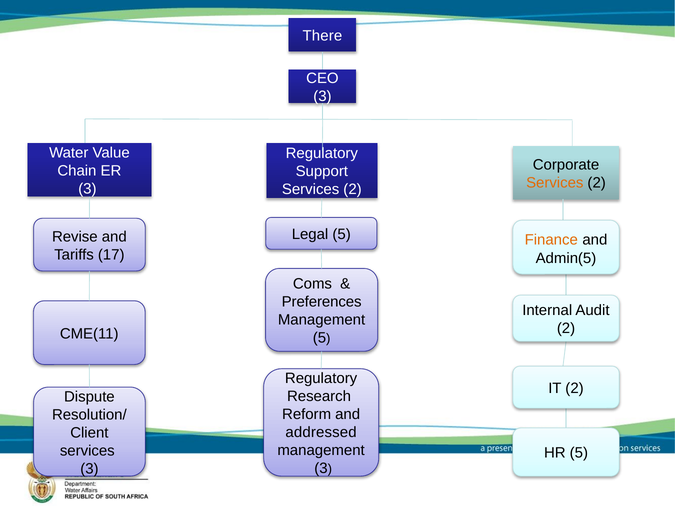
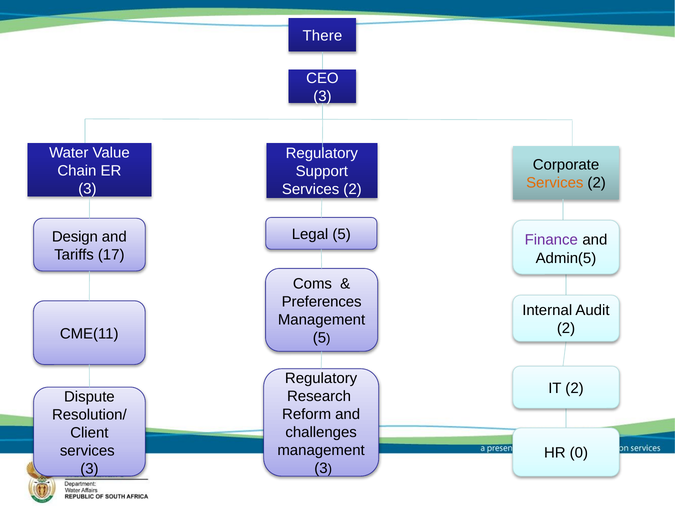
Revise: Revise -> Design
Finance colour: orange -> purple
addressed: addressed -> challenges
HR 5: 5 -> 0
